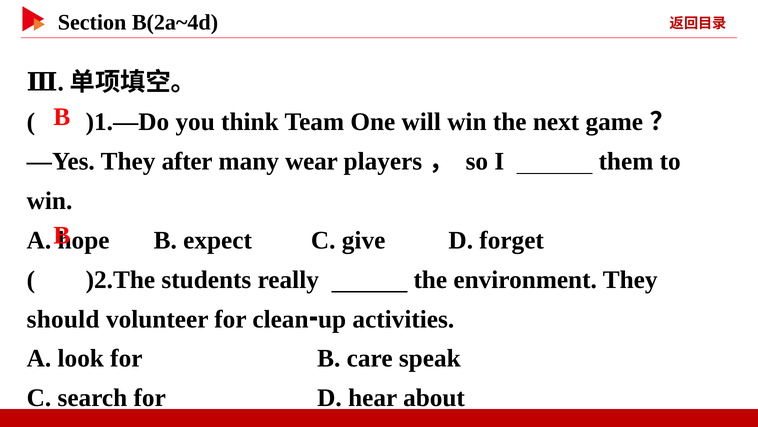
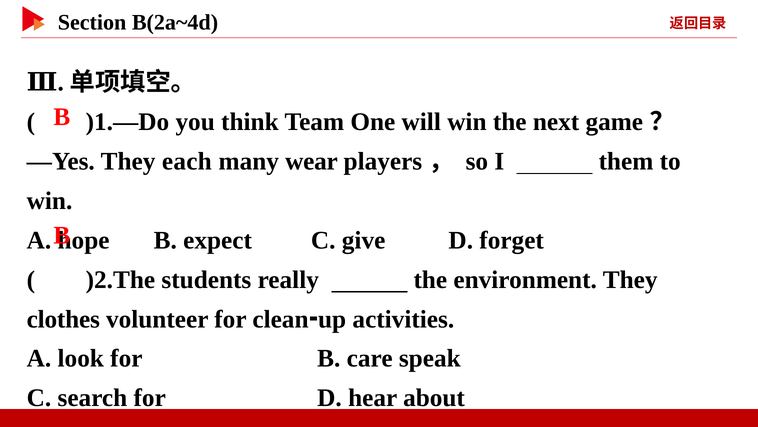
after: after -> each
should: should -> clothes
